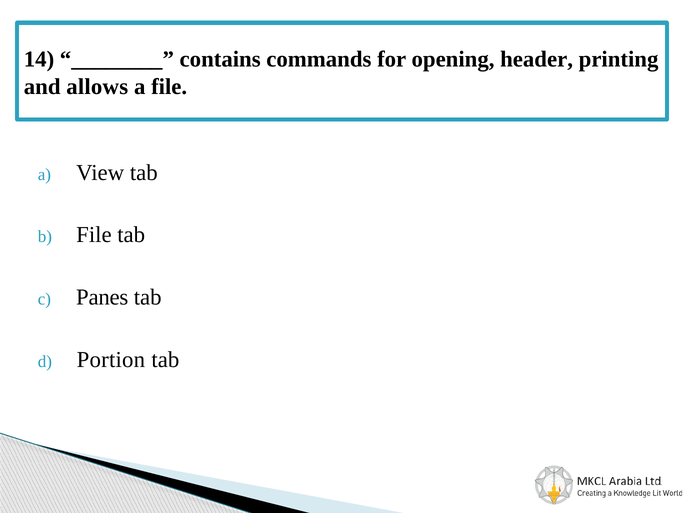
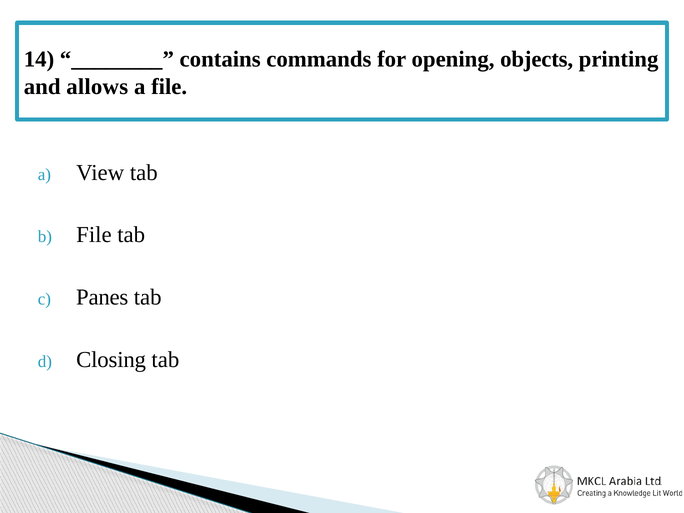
header: header -> objects
Portion: Portion -> Closing
